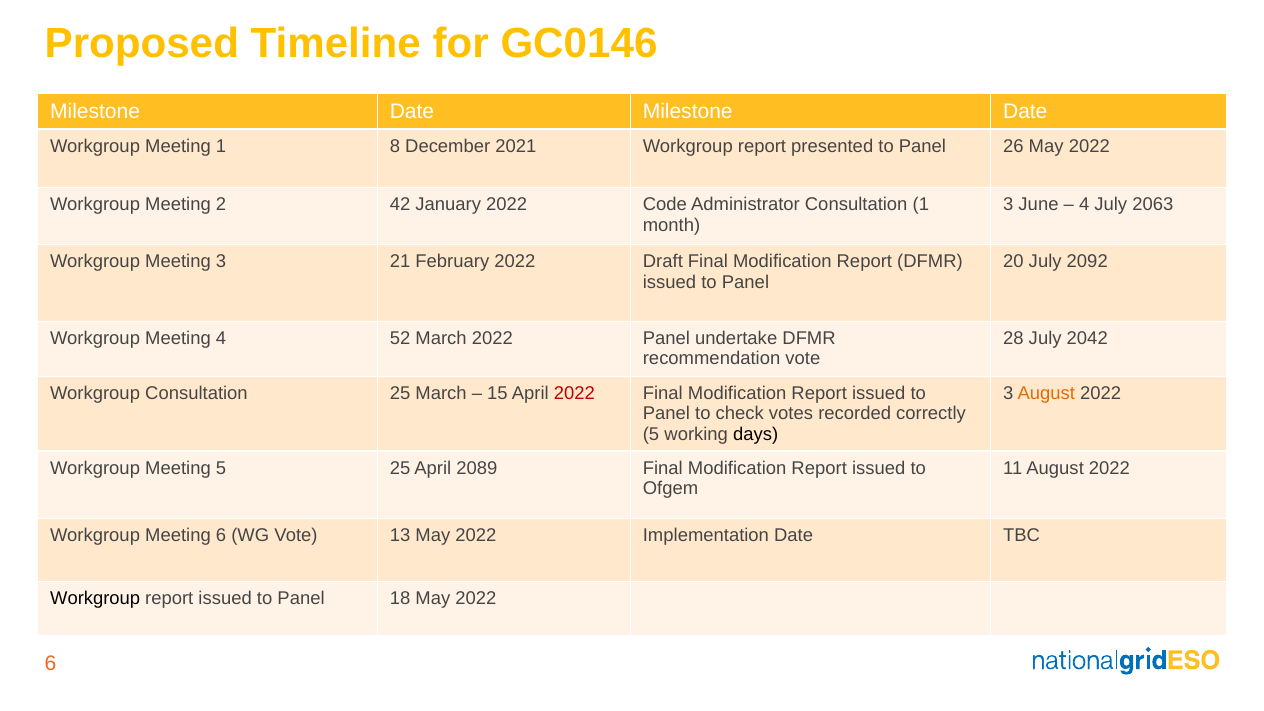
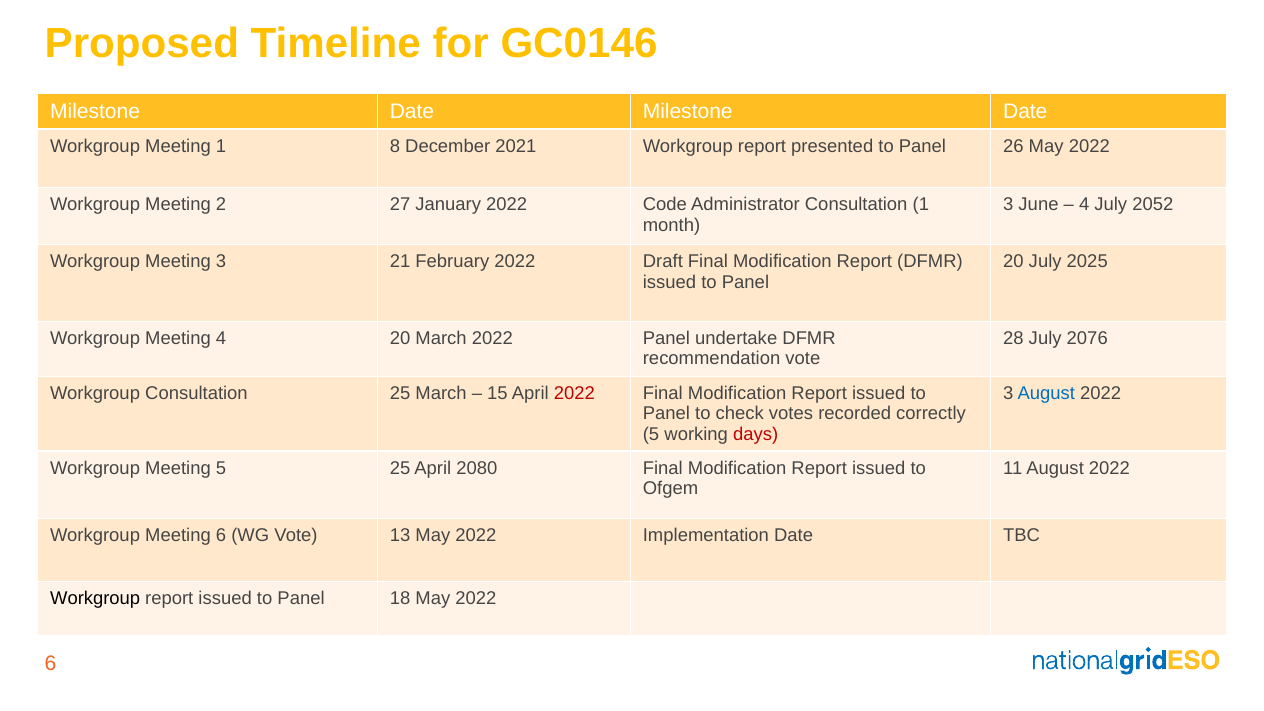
42: 42 -> 27
2063: 2063 -> 2052
2092: 2092 -> 2025
4 52: 52 -> 20
2042: 2042 -> 2076
August at (1046, 393) colour: orange -> blue
days colour: black -> red
2089: 2089 -> 2080
